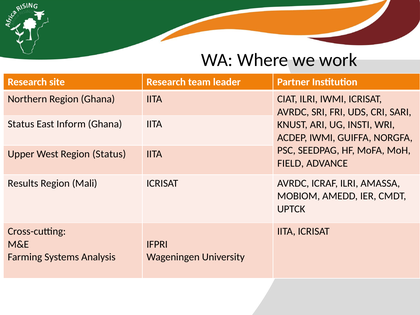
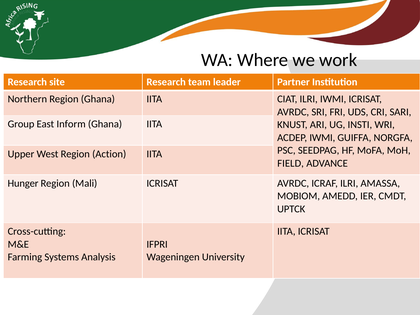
Status at (21, 124): Status -> Group
Region Status: Status -> Action
Results: Results -> Hunger
